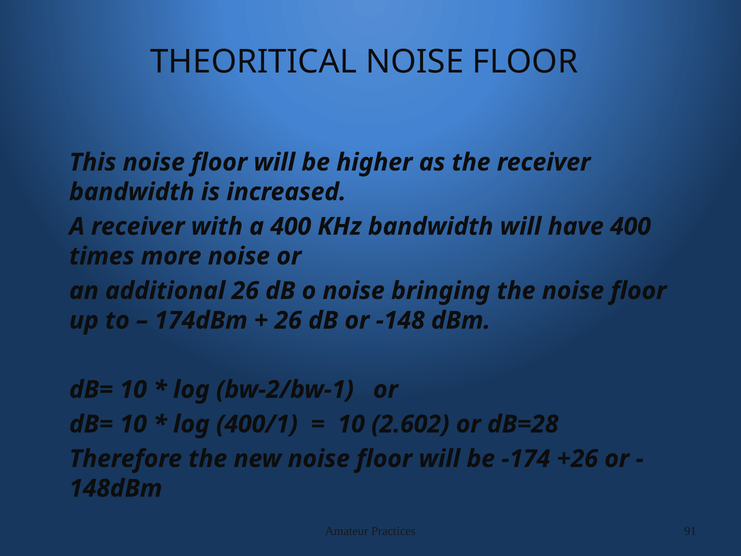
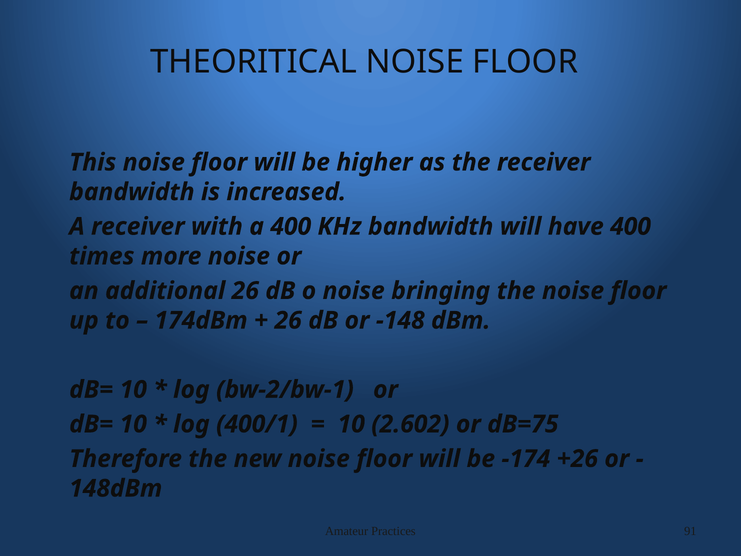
dB=28: dB=28 -> dB=75
